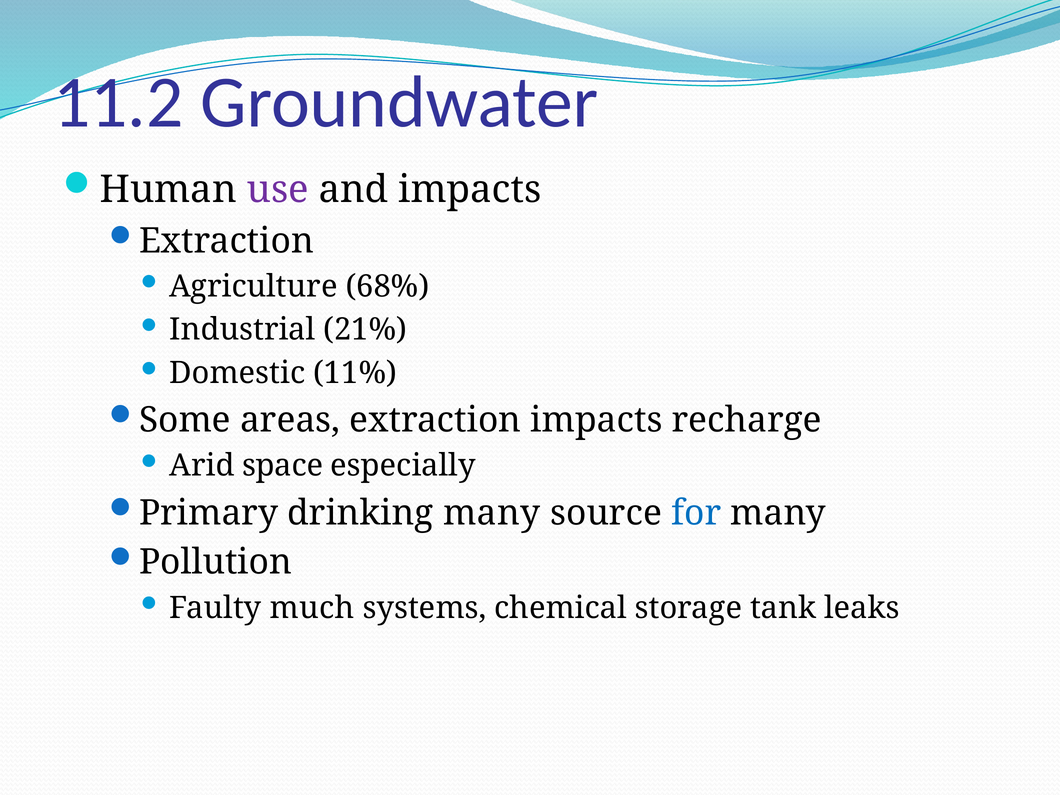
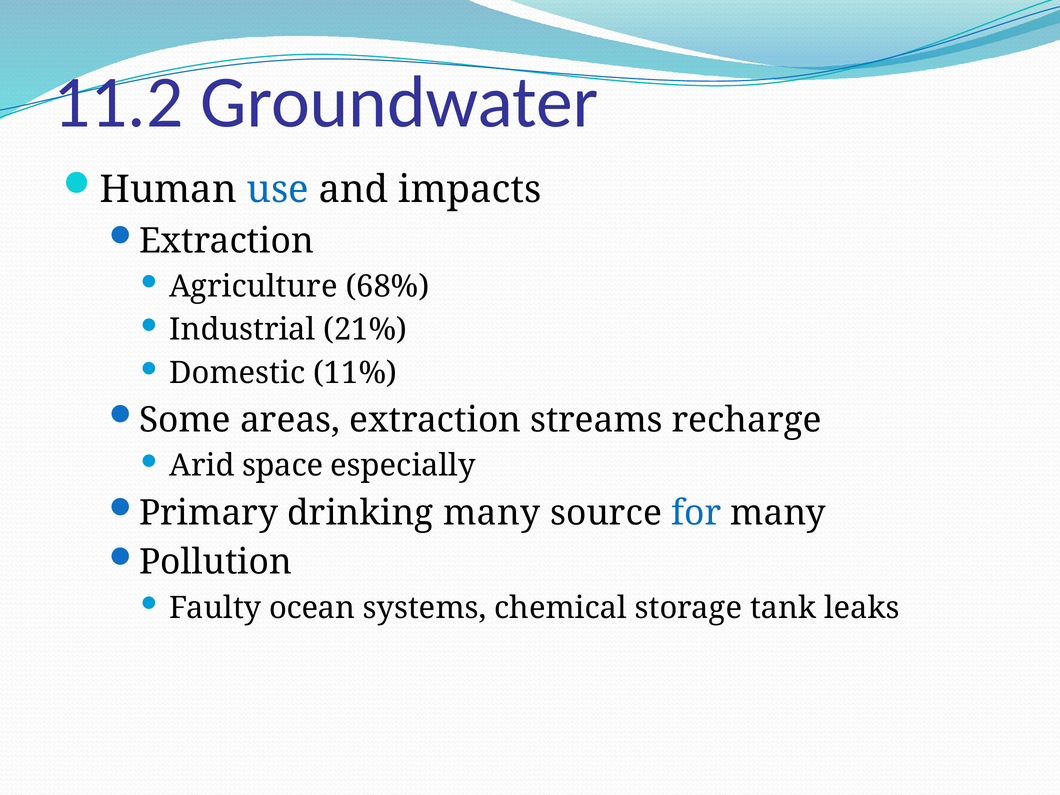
use colour: purple -> blue
extraction impacts: impacts -> streams
much: much -> ocean
